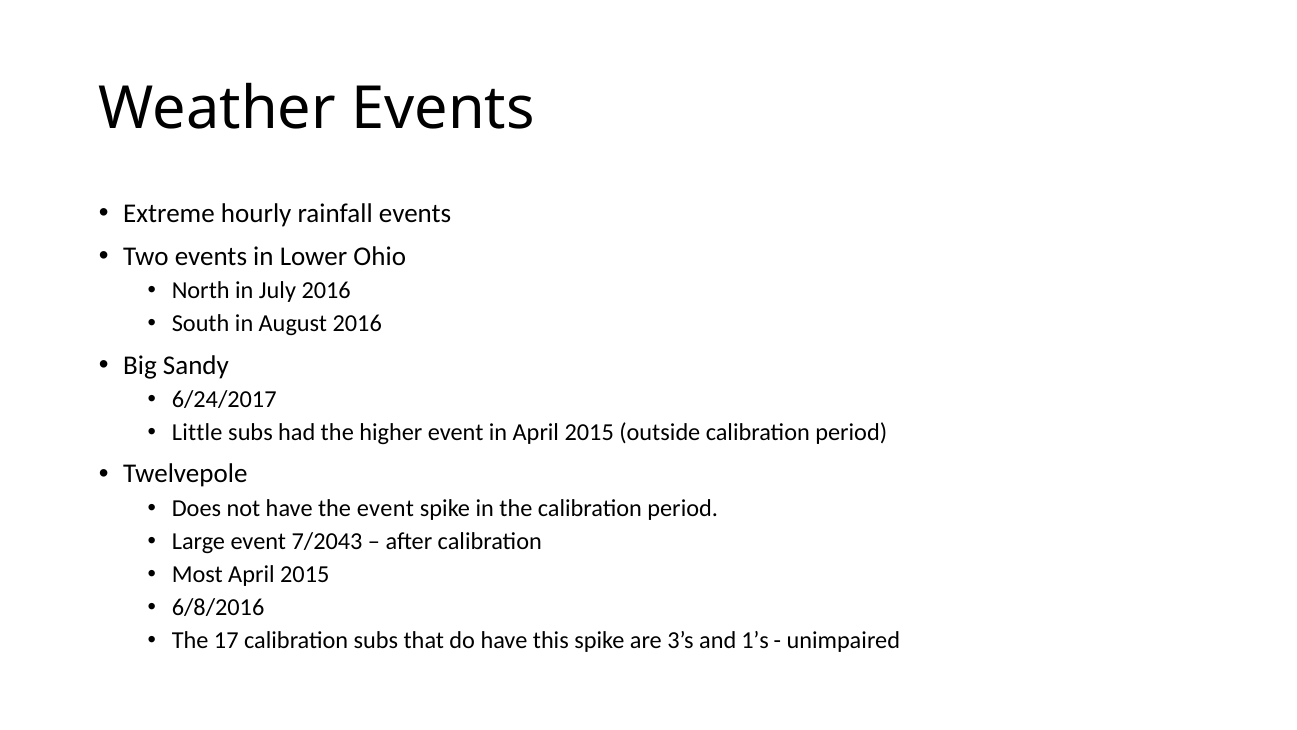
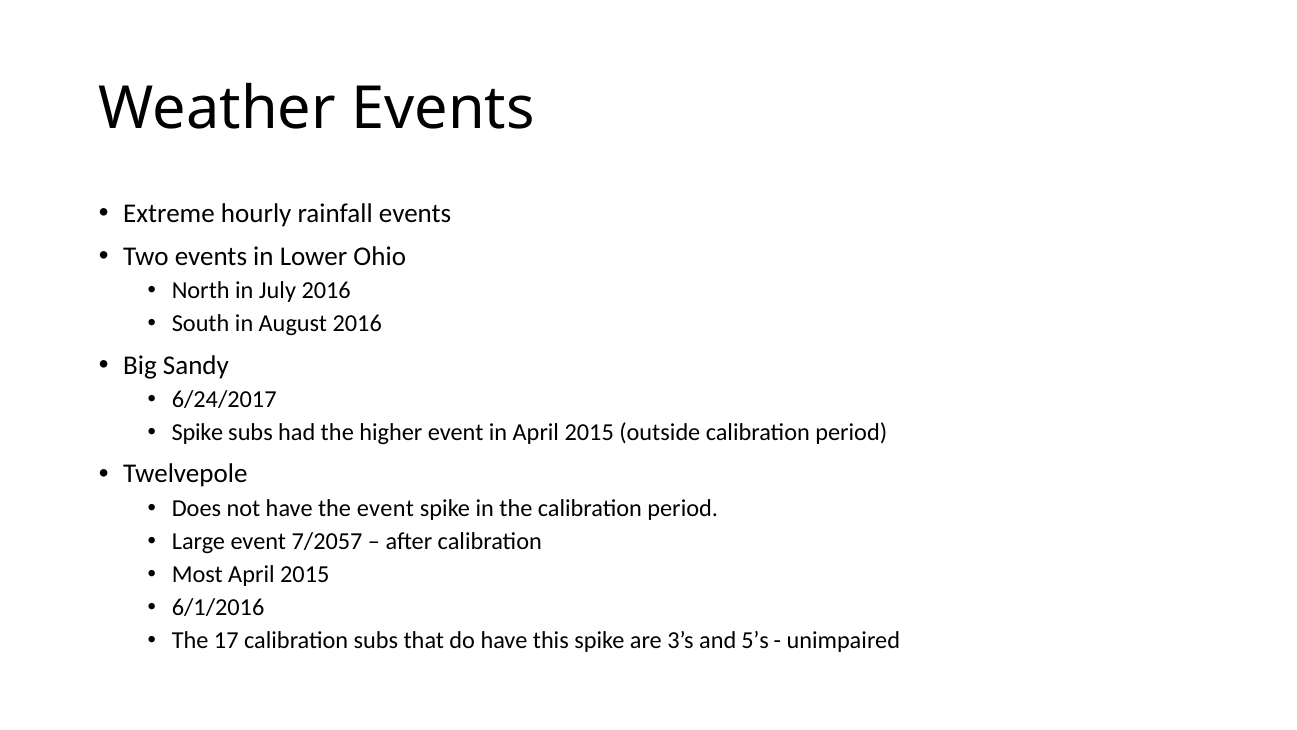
Little at (197, 432): Little -> Spike
7/2043: 7/2043 -> 7/2057
6/8/2016: 6/8/2016 -> 6/1/2016
1’s: 1’s -> 5’s
